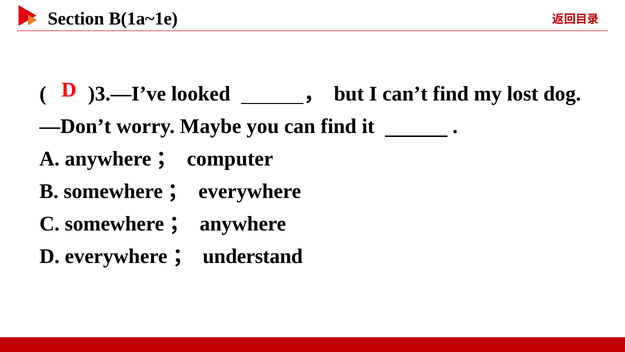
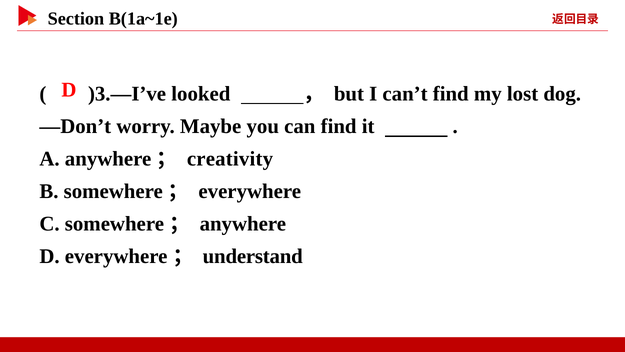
computer: computer -> creativity
